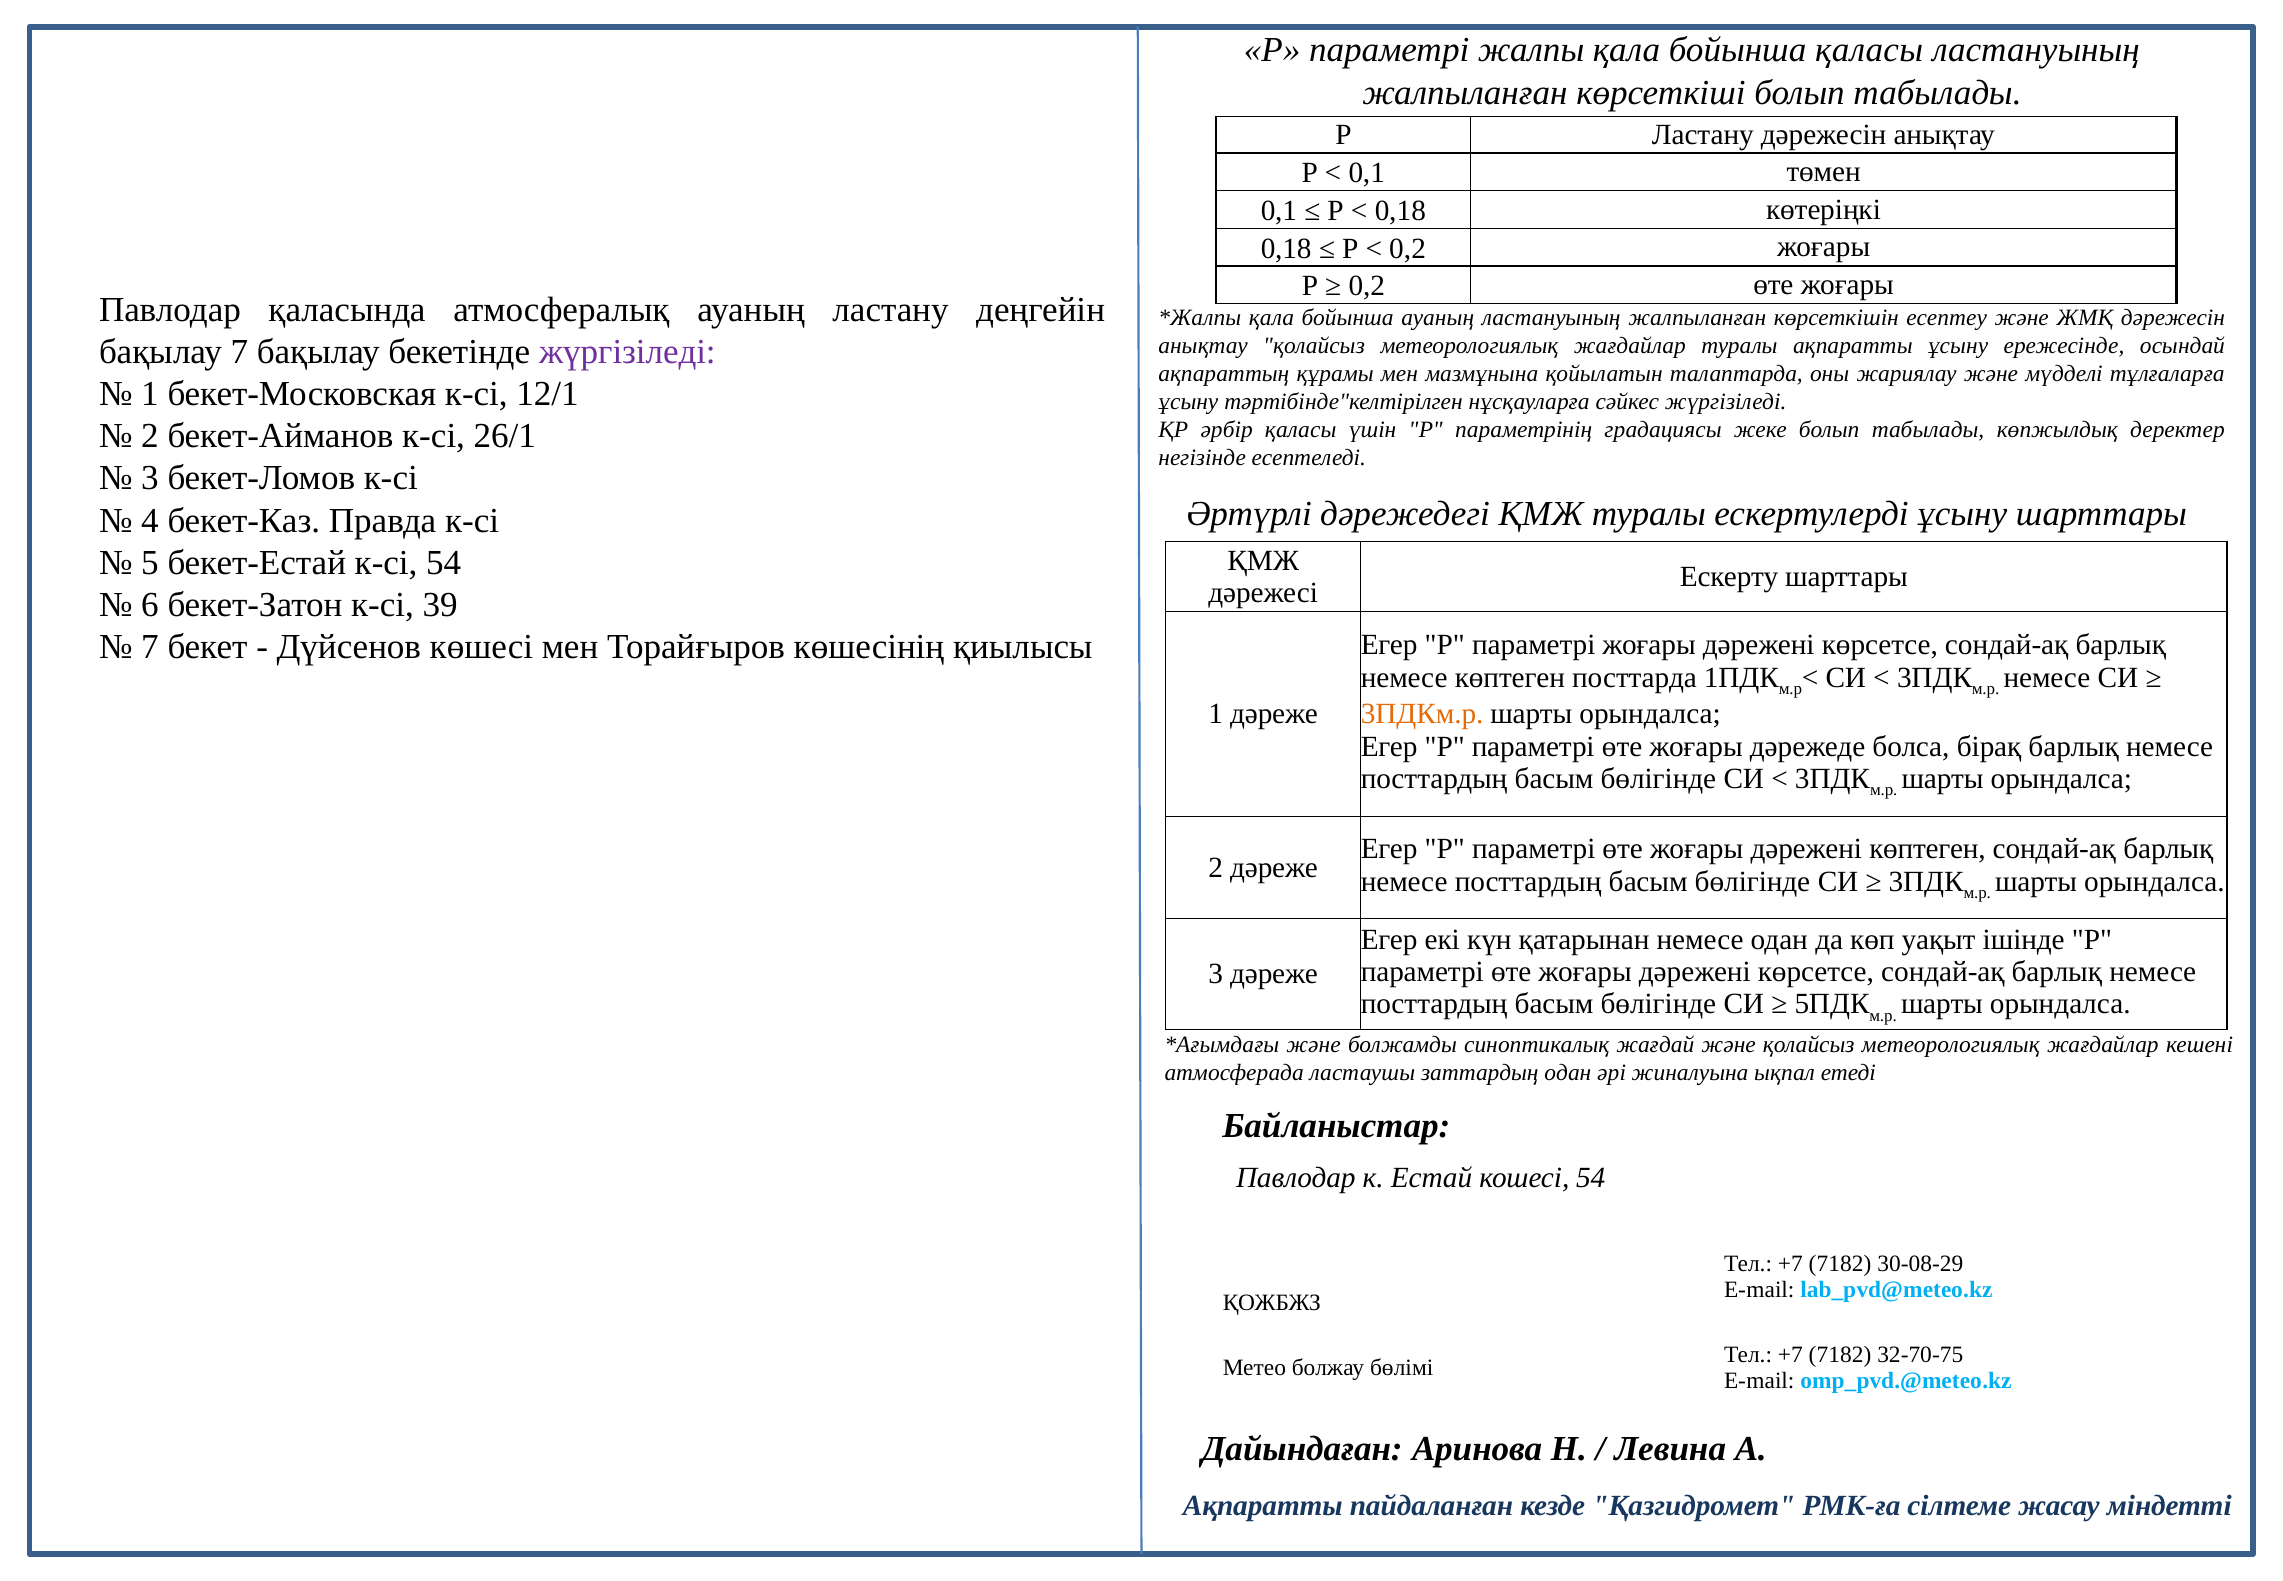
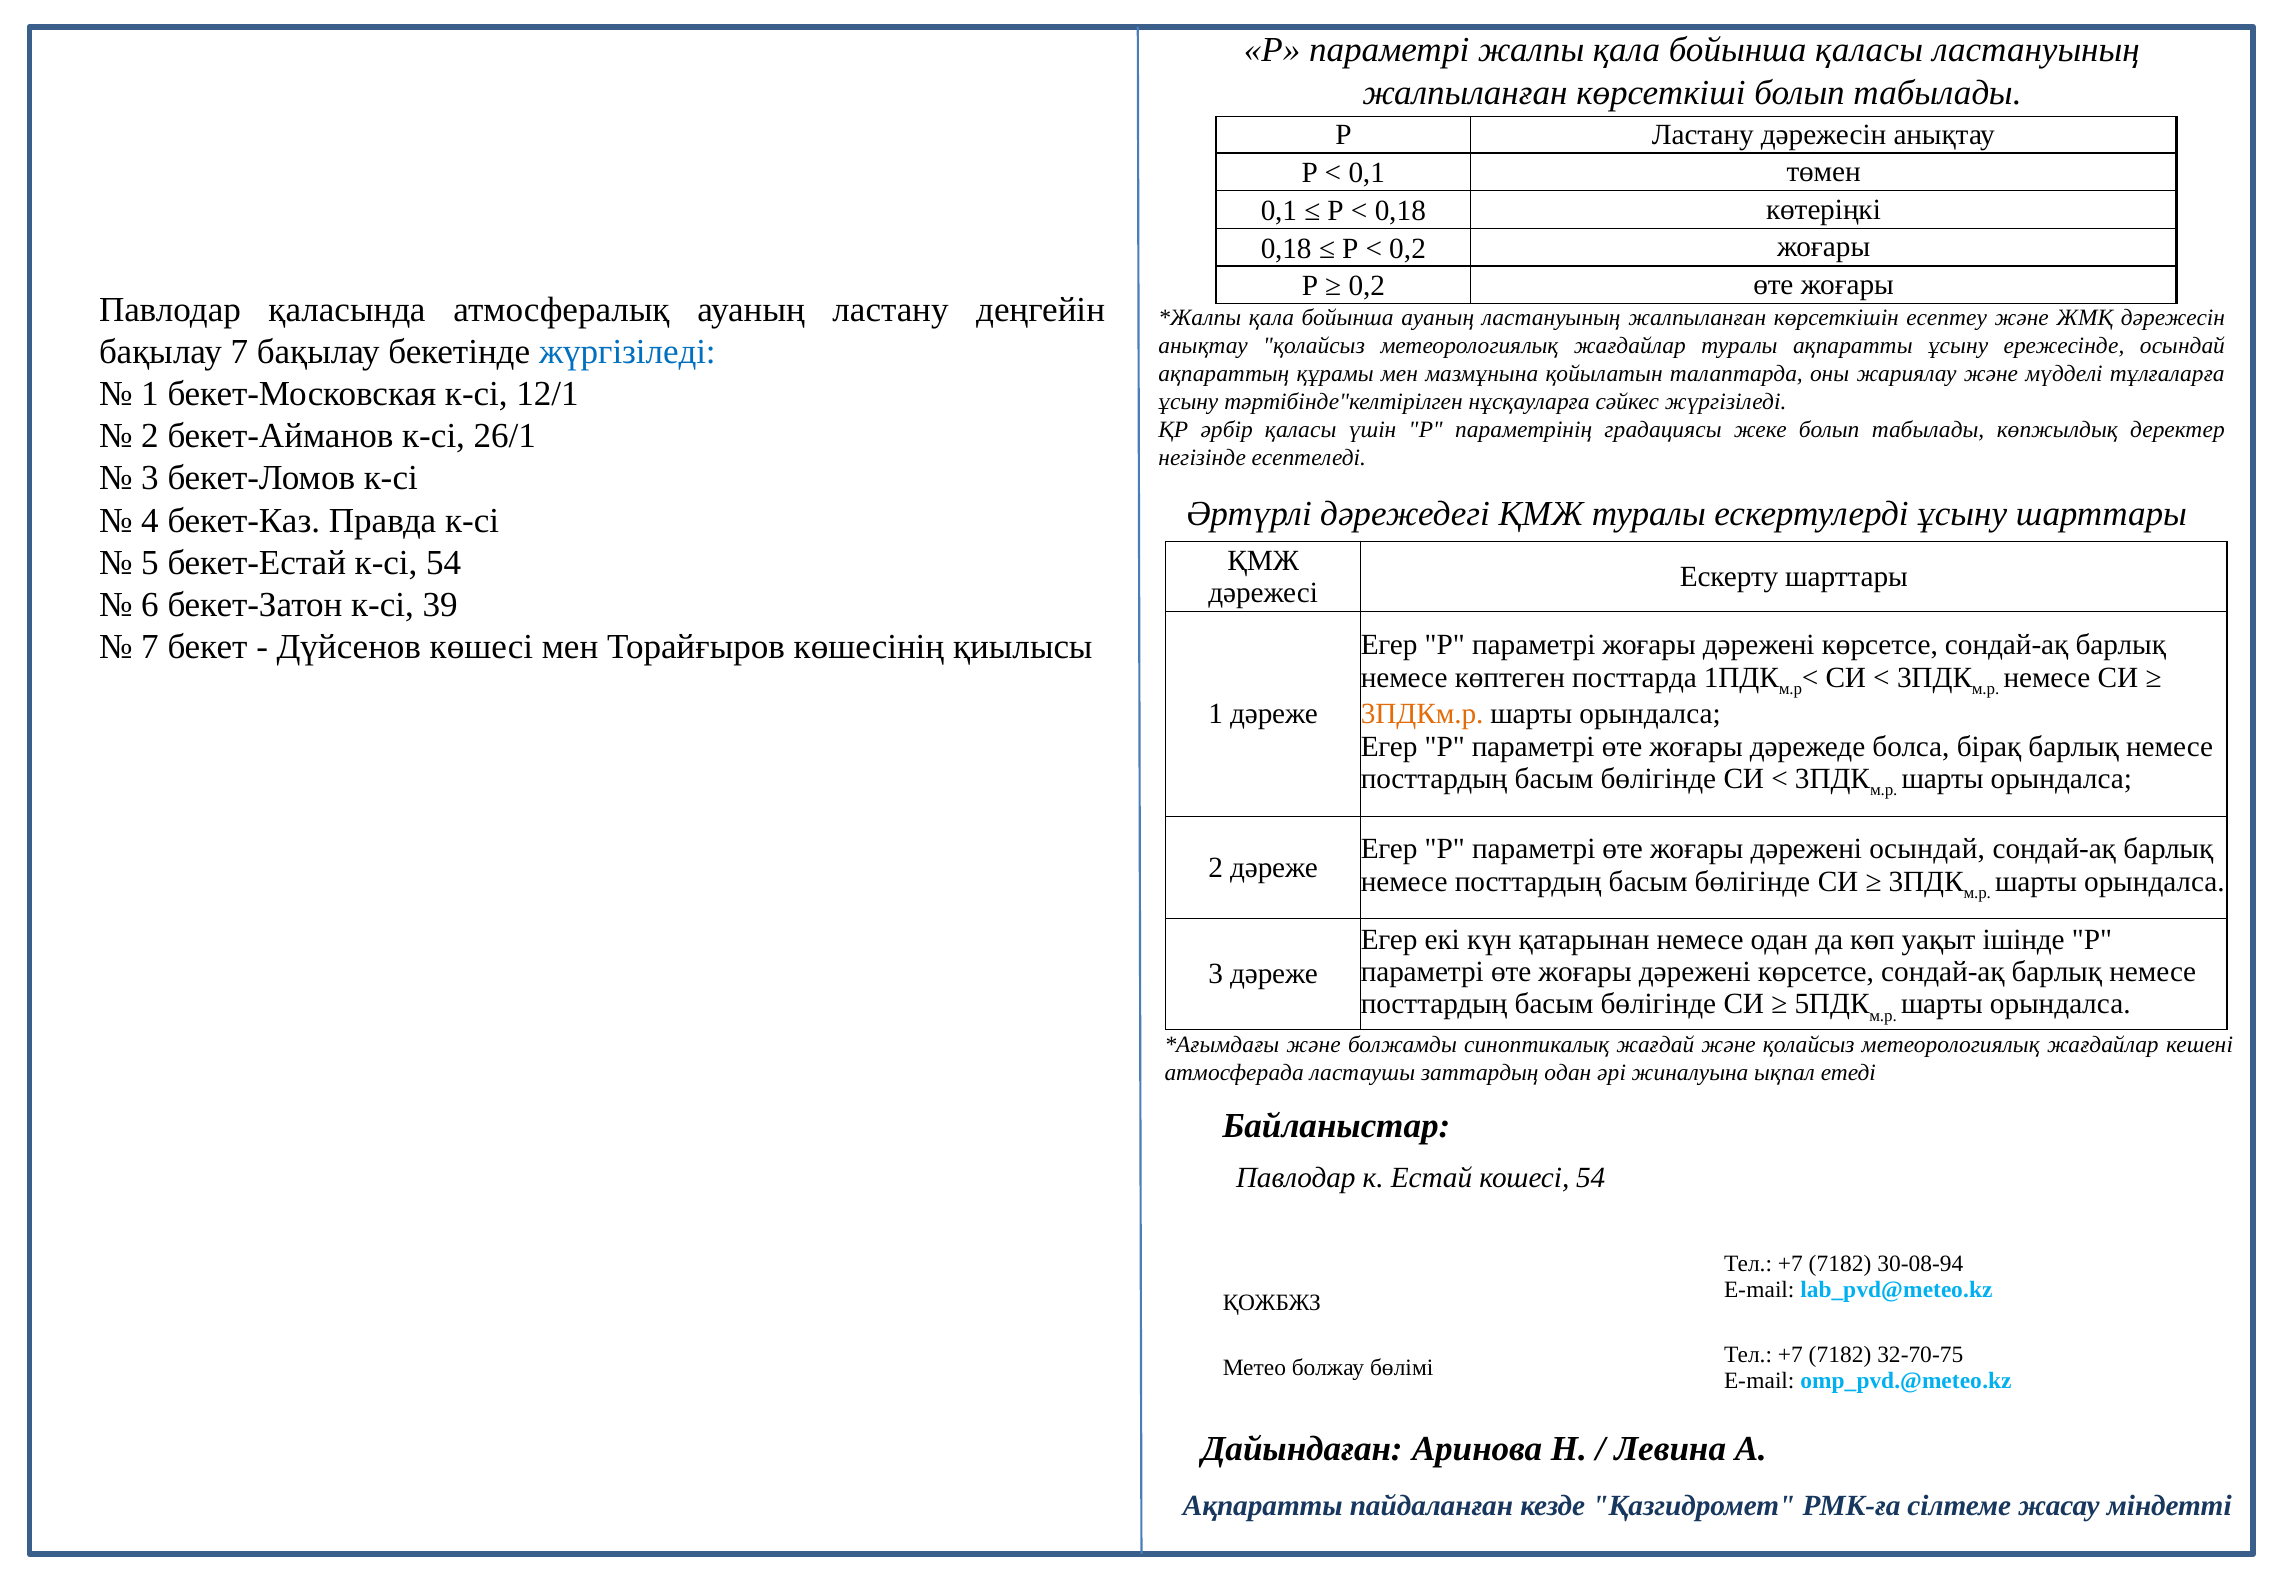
жүргізіледі at (627, 352) colour: purple -> blue
дәрежені көптеген: көптеген -> осындай
30-08-29: 30-08-29 -> 30-08-94
